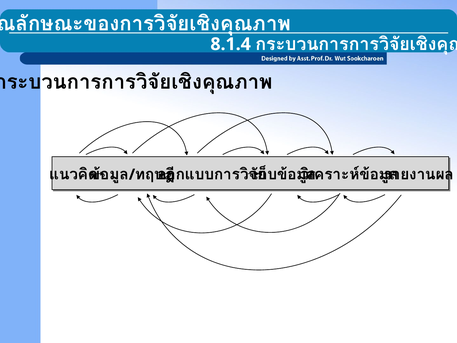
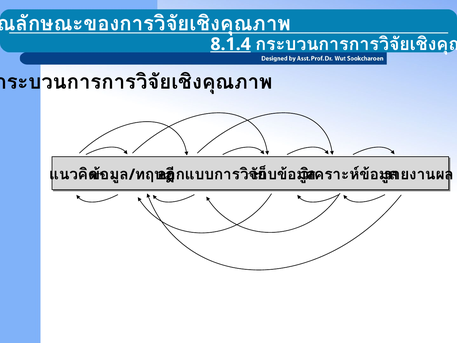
8.1.4 underline: none -> present
